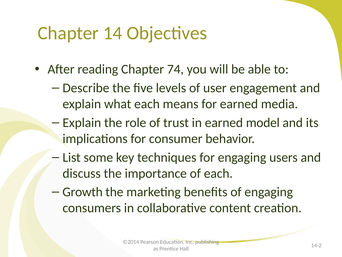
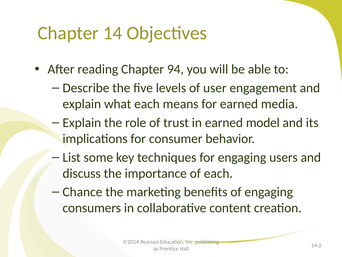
74: 74 -> 94
Growth: Growth -> Chance
